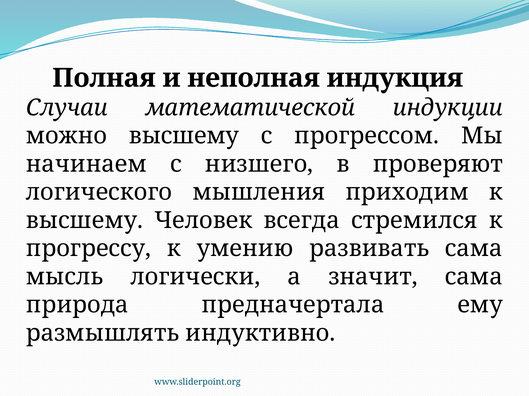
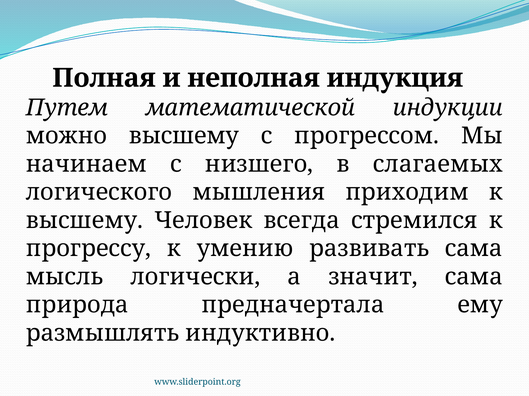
Случаи: Случаи -> Путем
проверяют: проверяют -> слагаемых
